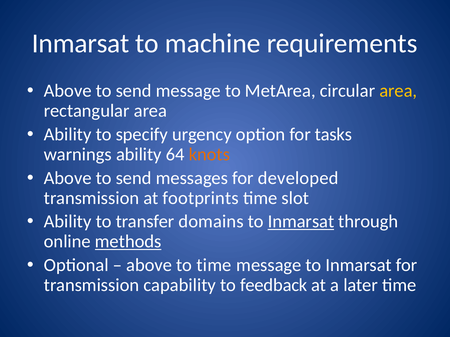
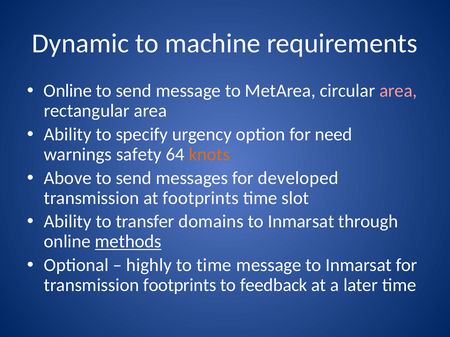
Inmarsat at (81, 44): Inmarsat -> Dynamic
Above at (68, 91): Above -> Online
area at (398, 91) colour: yellow -> pink
tasks: tasks -> need
warnings ability: ability -> safety
Inmarsat at (301, 222) underline: present -> none
above at (149, 266): above -> highly
transmission capability: capability -> footprints
